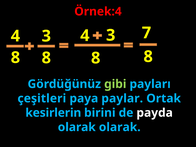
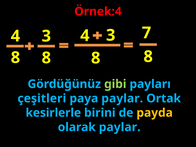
kesirlerin: kesirlerin -> kesirlerle
payda colour: white -> yellow
olarak olarak: olarak -> paylar
